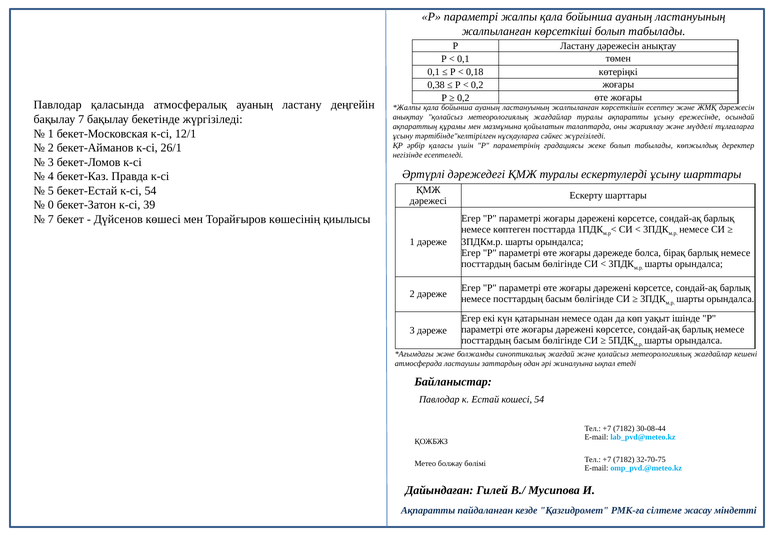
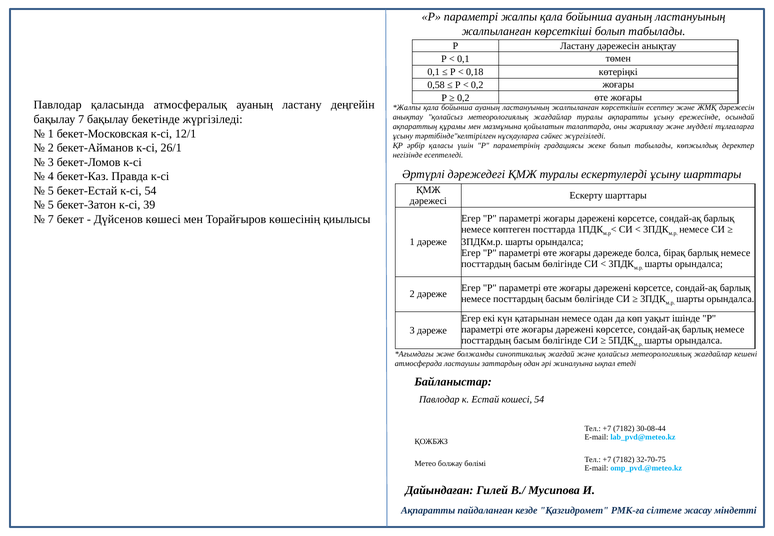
0,38: 0,38 -> 0,58
0 at (51, 205): 0 -> 5
